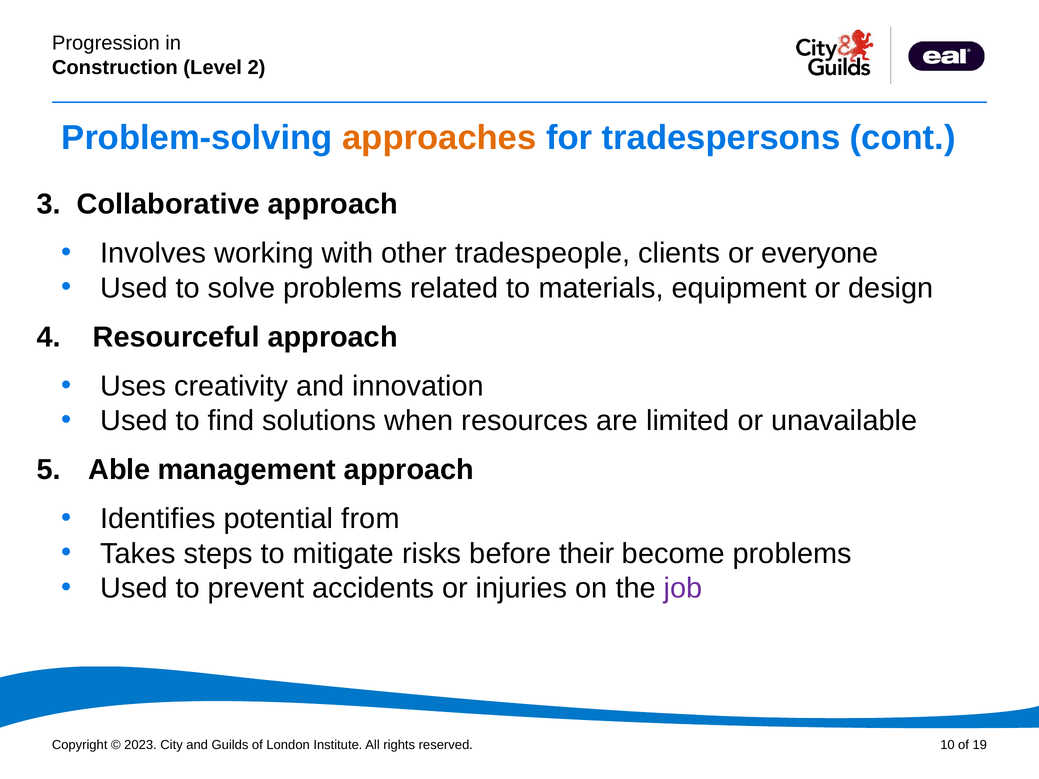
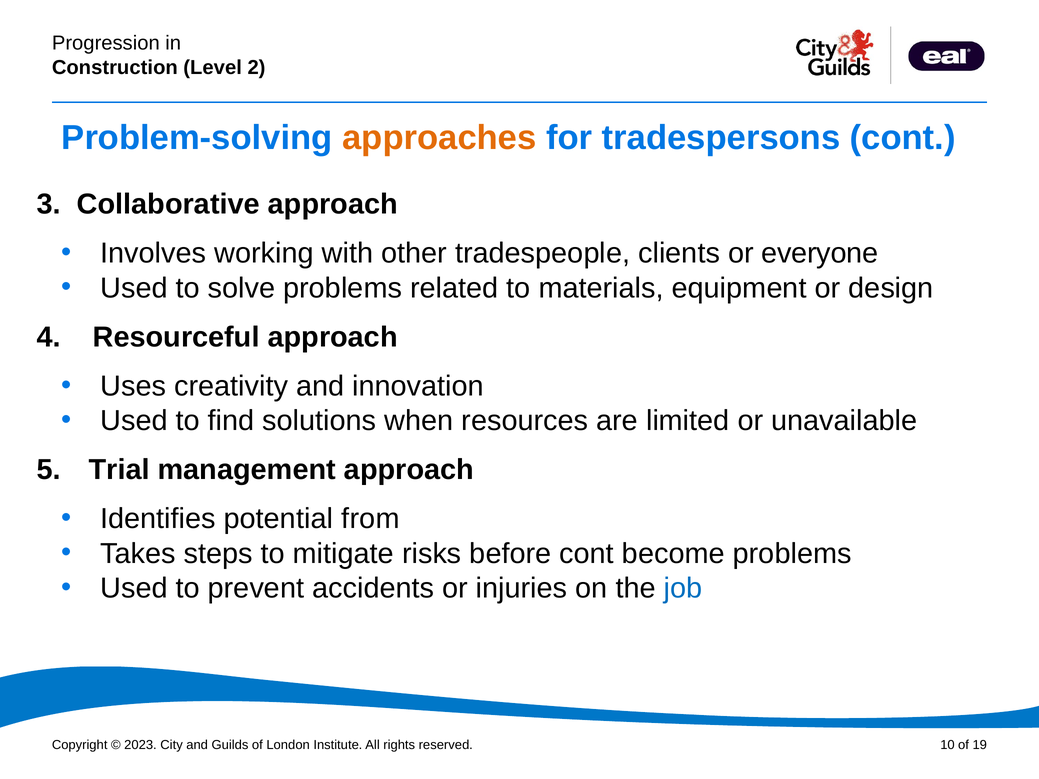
Able: Able -> Trial
before their: their -> cont
job colour: purple -> blue
